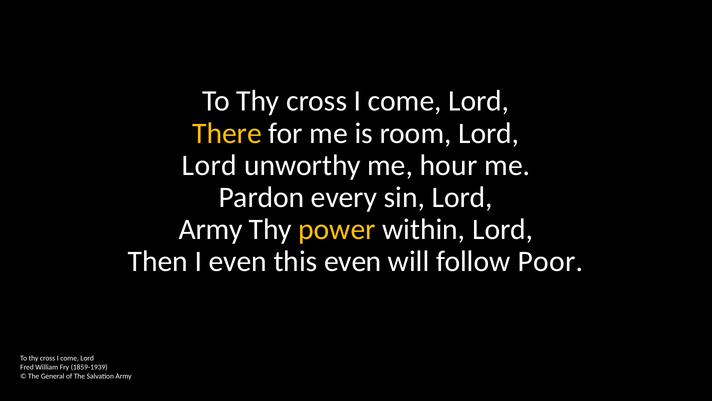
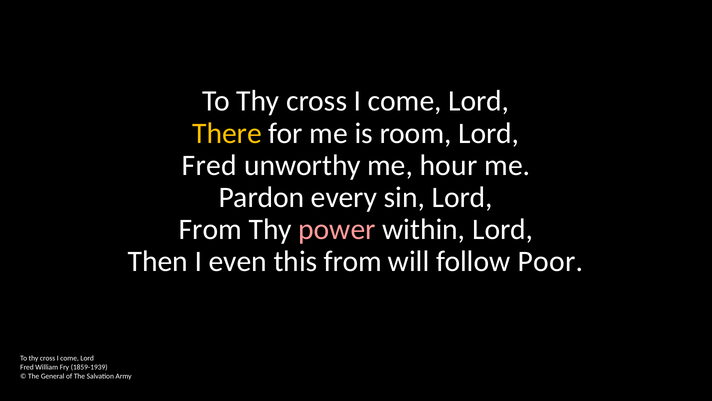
Lord at (209, 165): Lord -> Fred
Army at (211, 229): Army -> From
power colour: yellow -> pink
this even: even -> from
